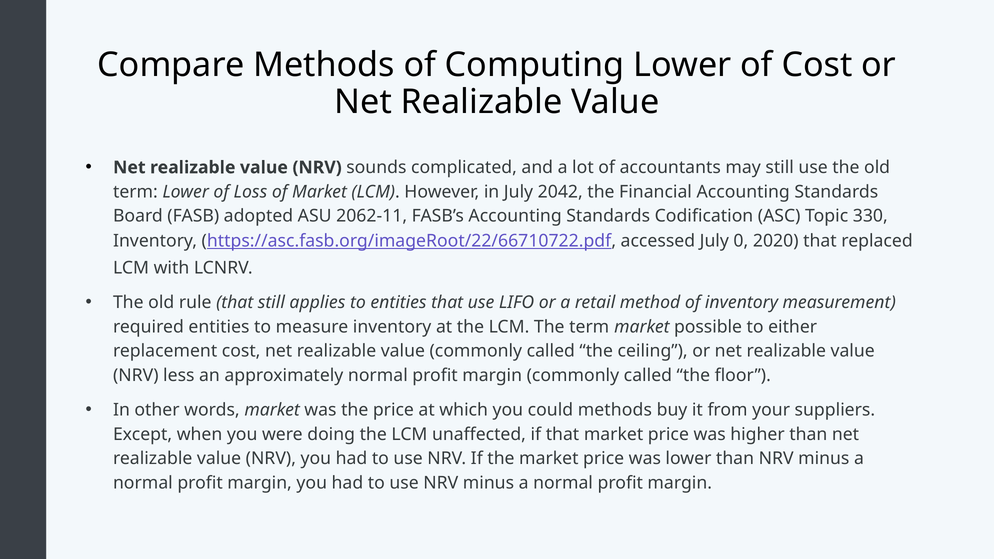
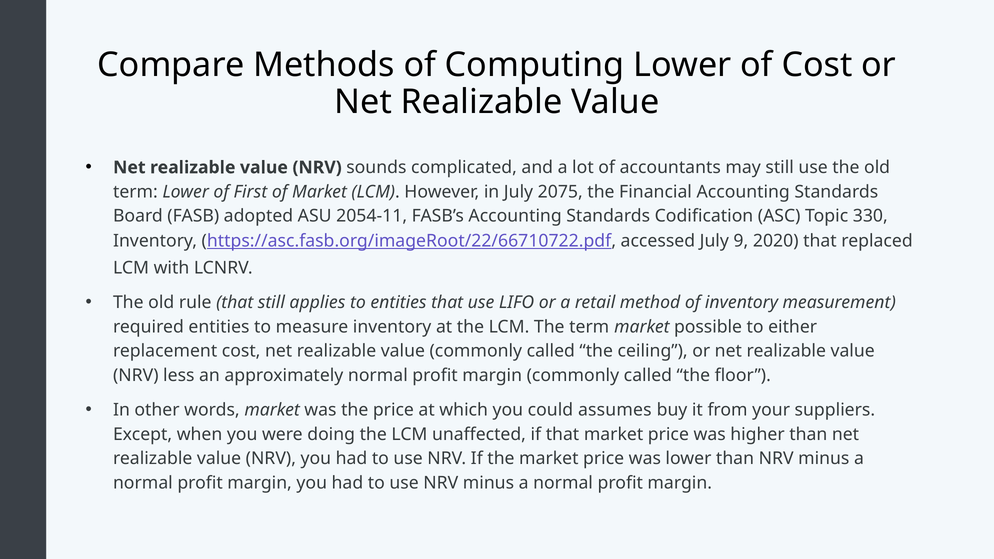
Loss: Loss -> First
2042: 2042 -> 2075
2062-11: 2062-11 -> 2054-11
0: 0 -> 9
could methods: methods -> assumes
